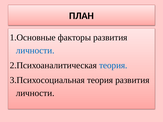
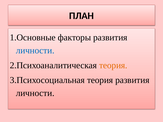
теория at (113, 65) colour: blue -> orange
